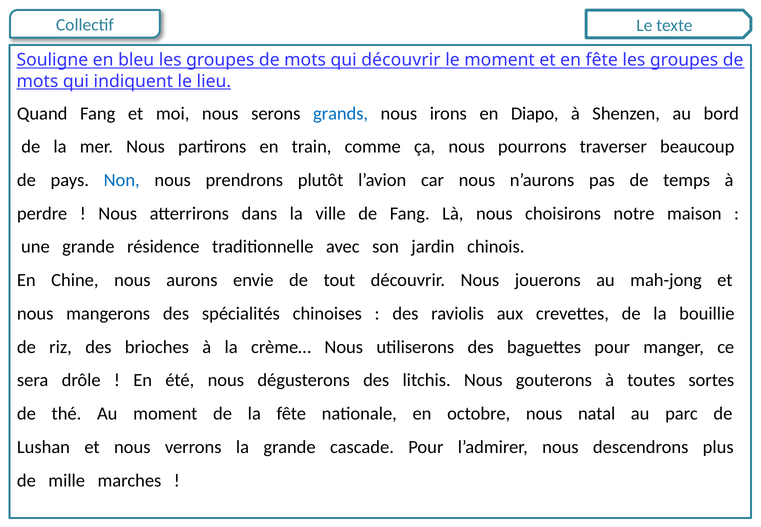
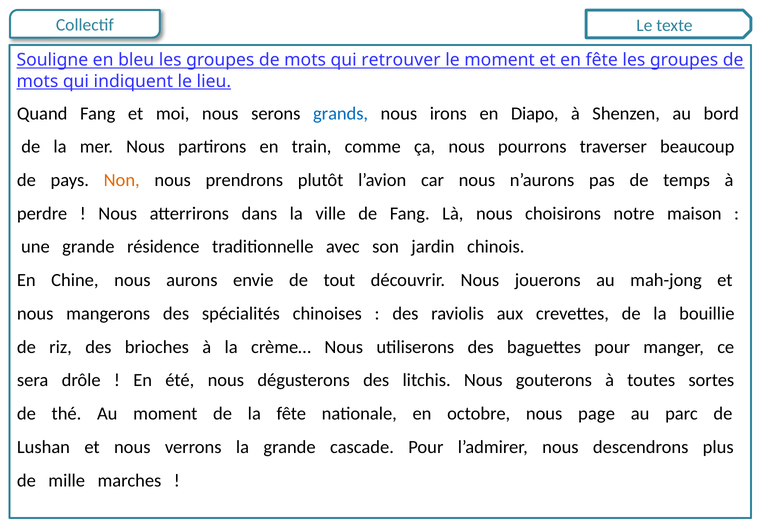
qui découvrir: découvrir -> retrouver
Non colour: blue -> orange
natal: natal -> page
